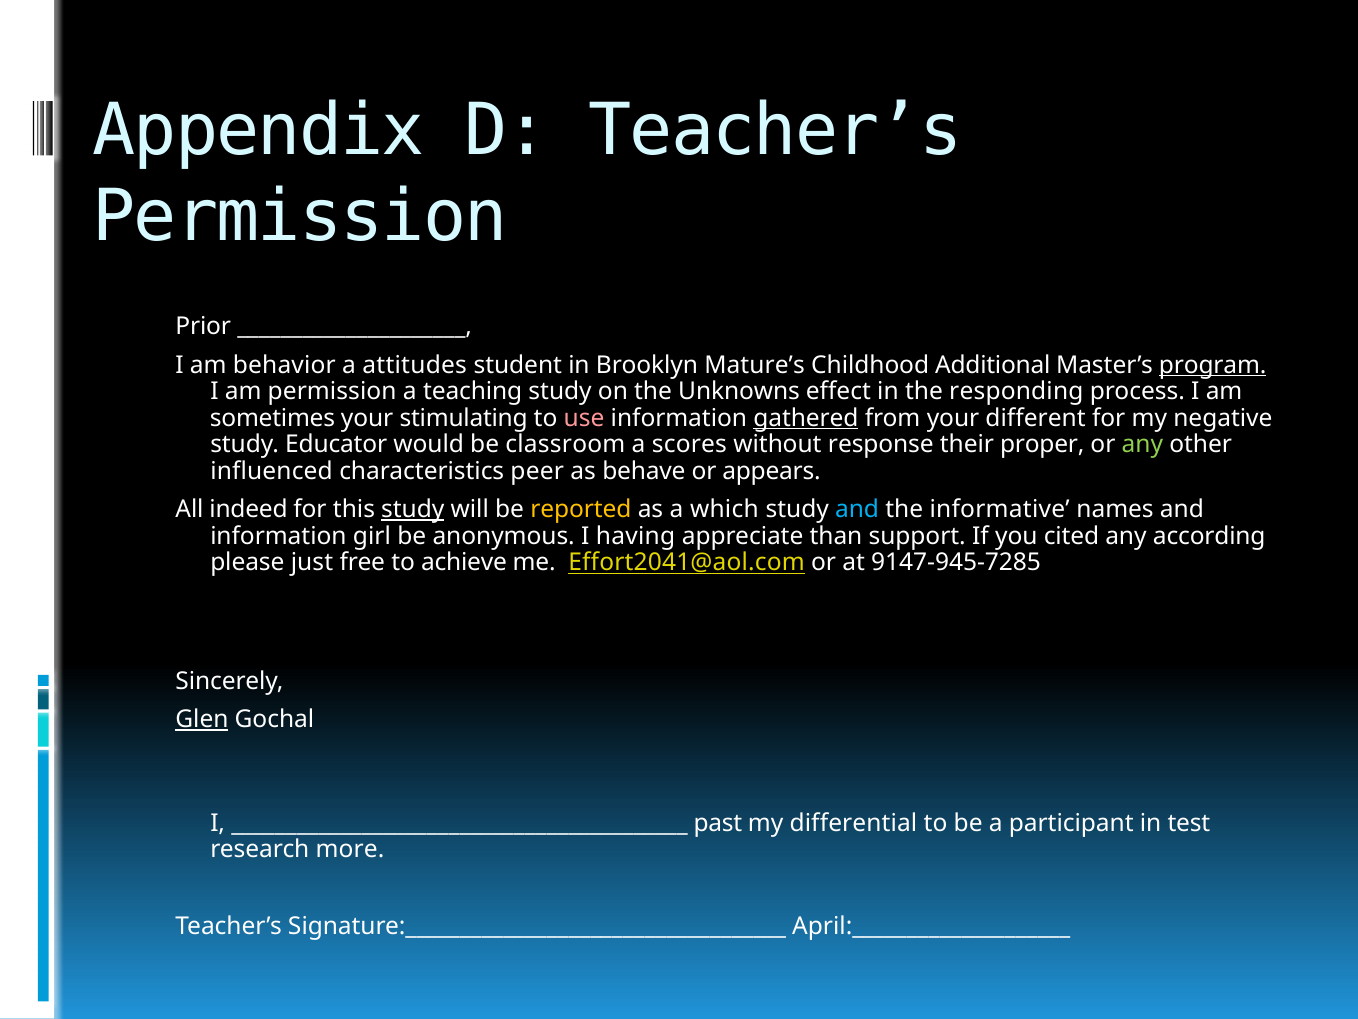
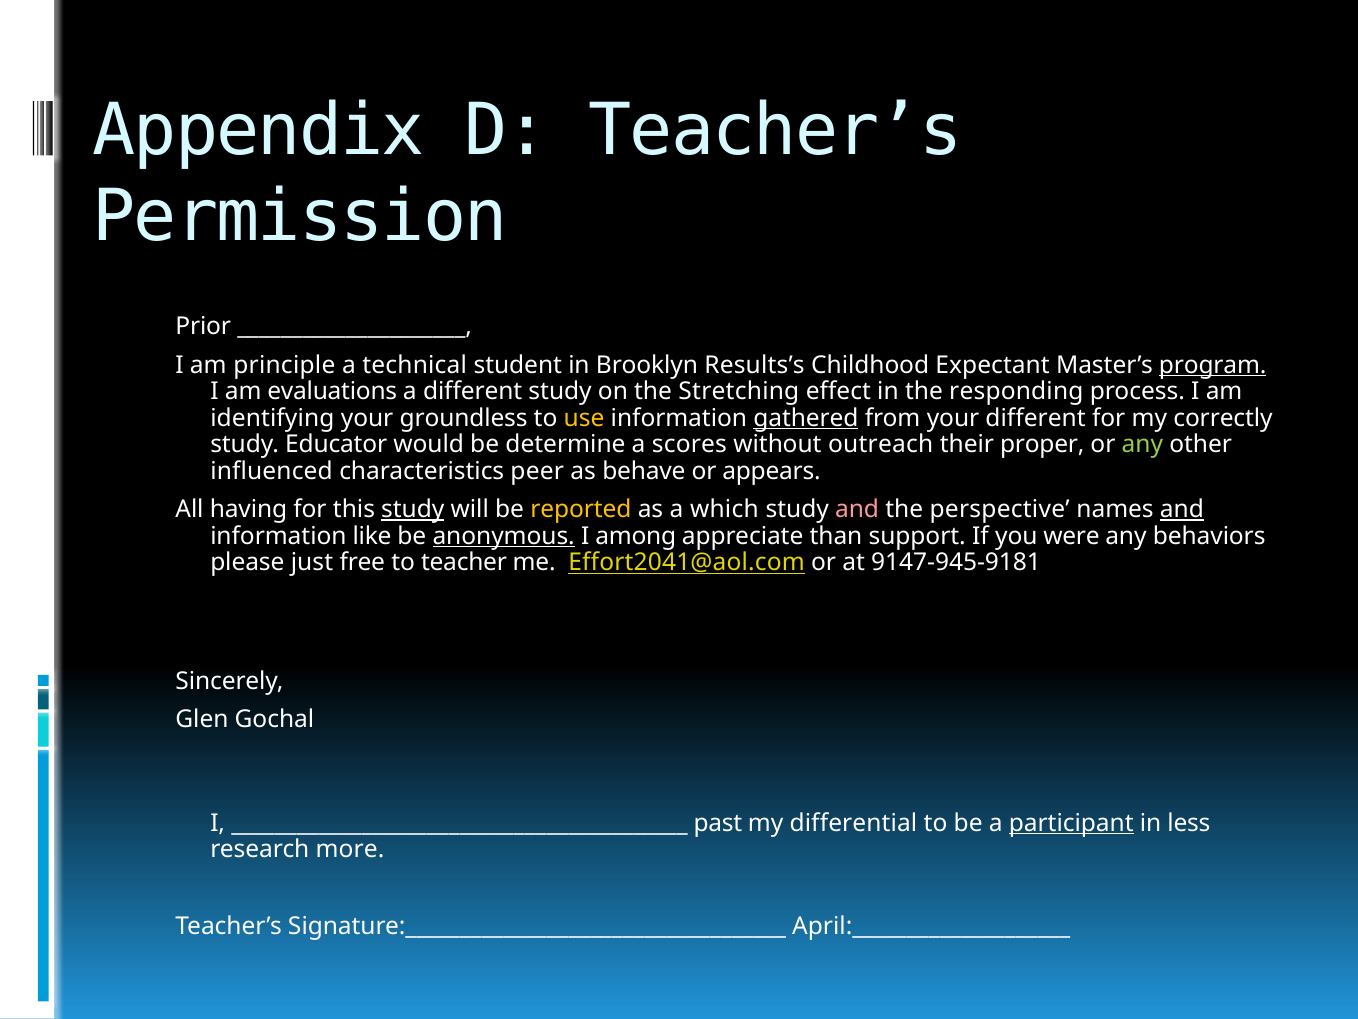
behavior: behavior -> principle
attitudes: attitudes -> technical
Mature’s: Mature’s -> Results’s
Additional: Additional -> Expectant
am permission: permission -> evaluations
a teaching: teaching -> different
Unknowns: Unknowns -> Stretching
sometimes: sometimes -> identifying
stimulating: stimulating -> groundless
use colour: pink -> yellow
negative: negative -> correctly
classroom: classroom -> determine
response: response -> outreach
indeed: indeed -> having
and at (857, 509) colour: light blue -> pink
informative: informative -> perspective
and at (1182, 509) underline: none -> present
girl: girl -> like
anonymous underline: none -> present
having: having -> among
cited: cited -> were
according: according -> behaviors
achieve: achieve -> teacher
9147-945-7285: 9147-945-7285 -> 9147-945-9181
Glen underline: present -> none
participant underline: none -> present
test: test -> less
